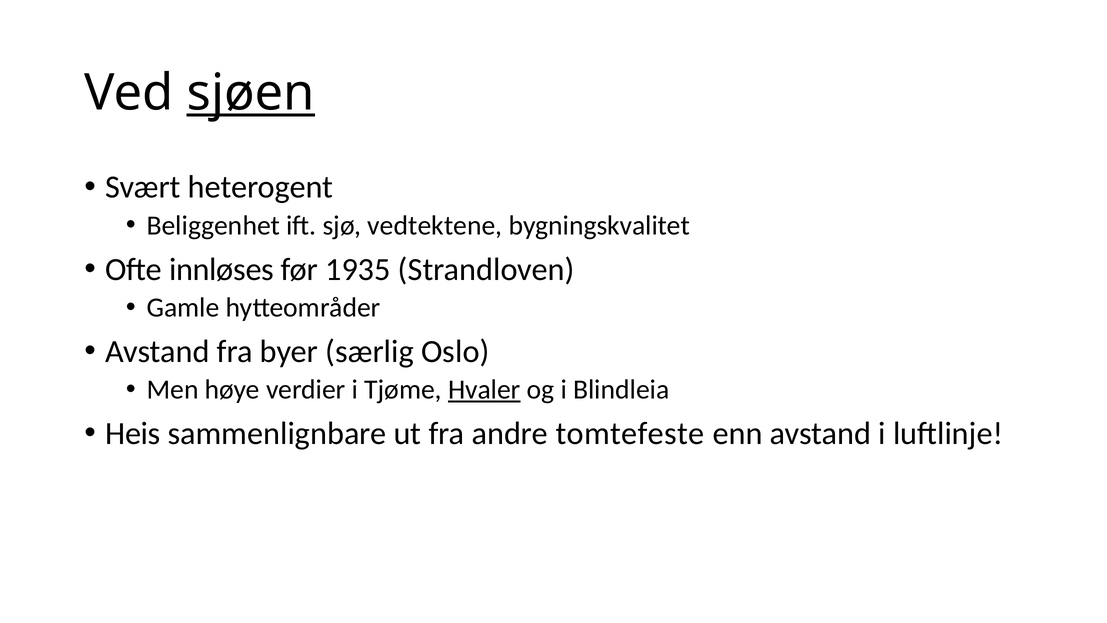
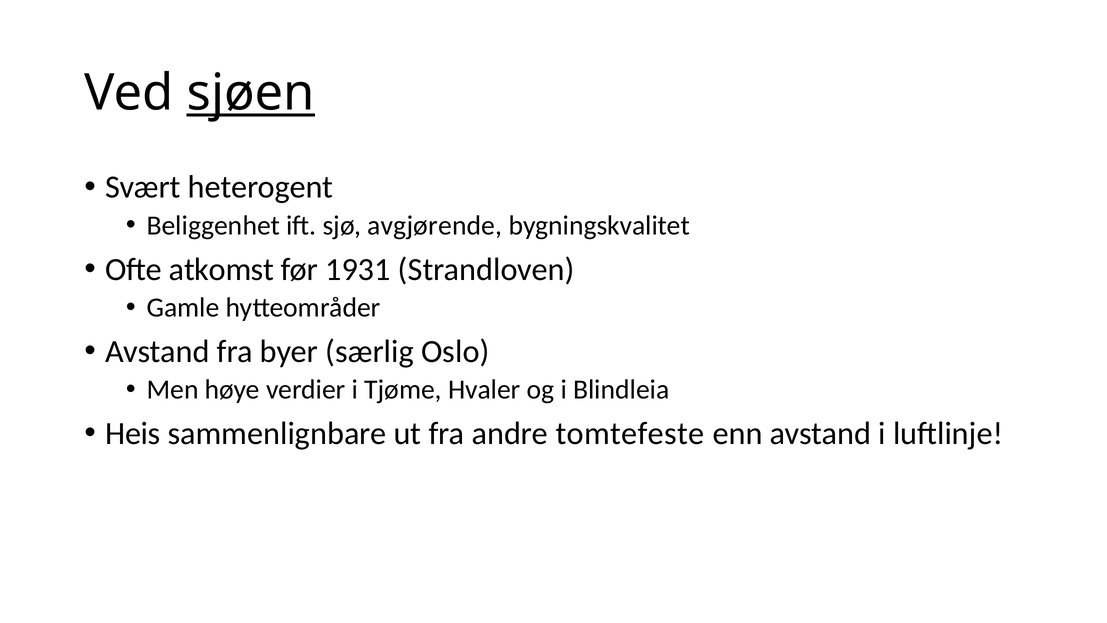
vedtektene: vedtektene -> avgjørende
innløses: innløses -> atkomst
1935: 1935 -> 1931
Hvaler underline: present -> none
